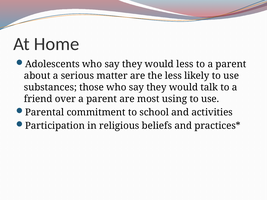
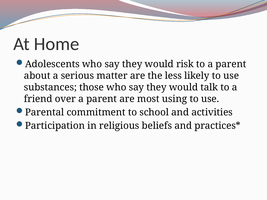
would less: less -> risk
